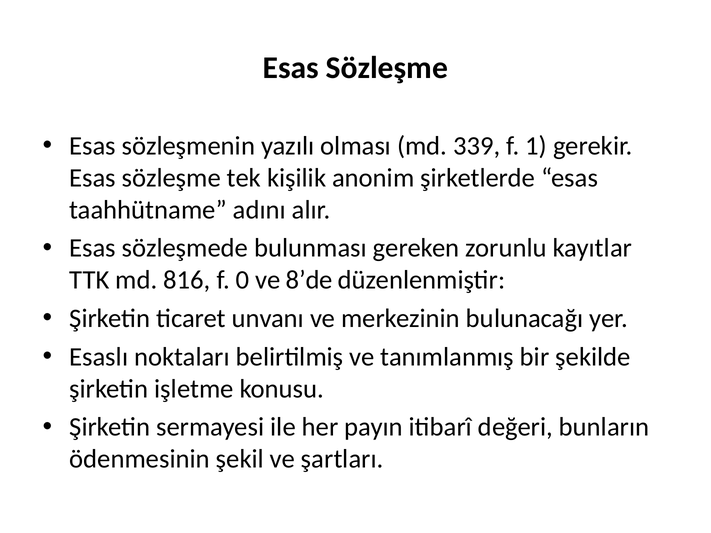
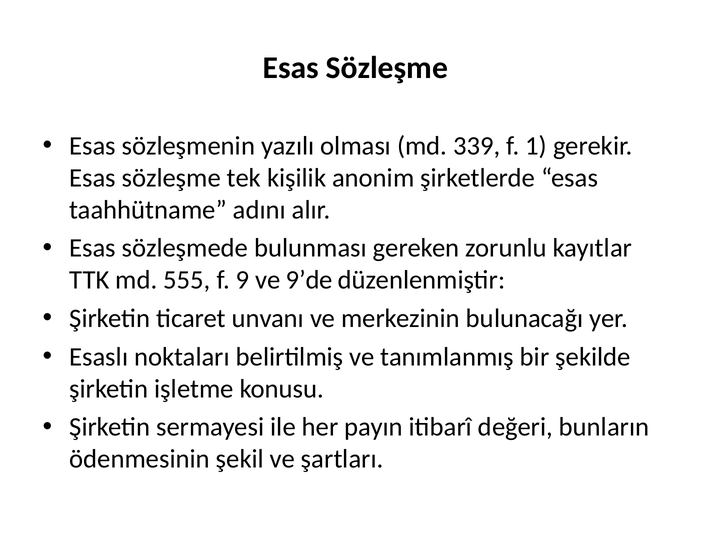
816: 816 -> 555
0: 0 -> 9
8’de: 8’de -> 9’de
